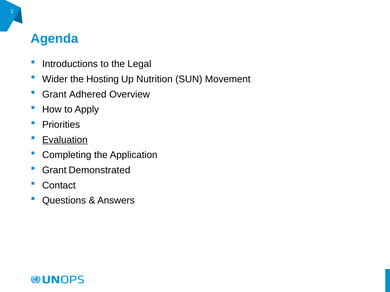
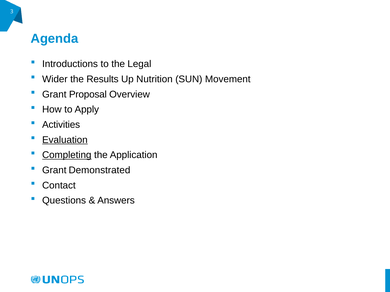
Hosting: Hosting -> Results
Adhered: Adhered -> Proposal
Priorities: Priorities -> Activities
Completing underline: none -> present
